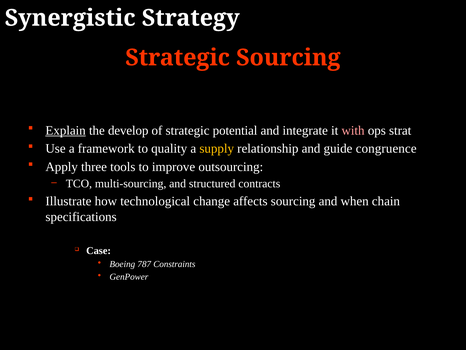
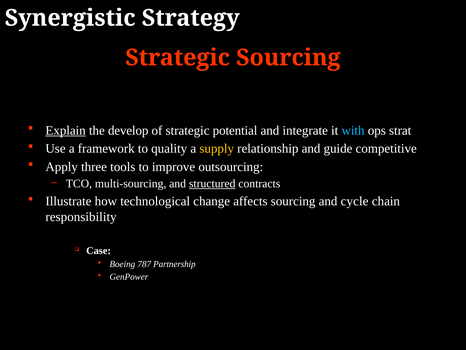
with colour: pink -> light blue
congruence: congruence -> competitive
structured underline: none -> present
when: when -> cycle
specifications: specifications -> responsibility
Constraints: Constraints -> Partnership
